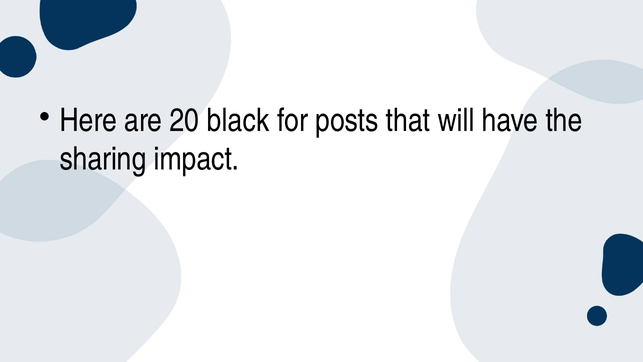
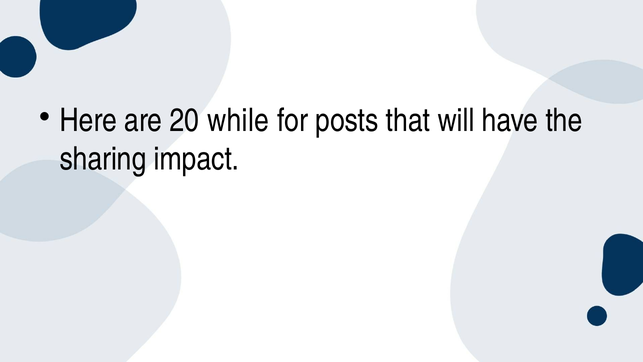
black: black -> while
